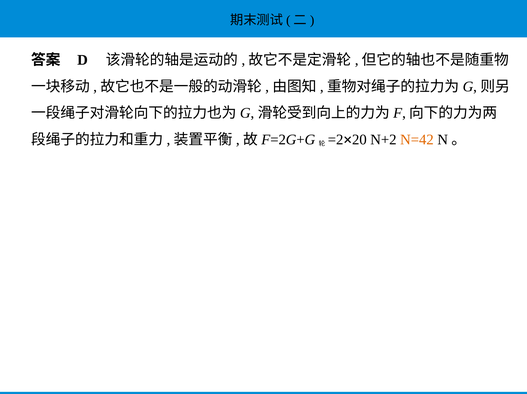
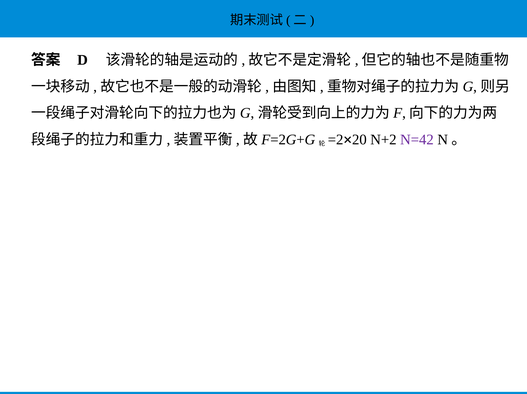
N=42 colour: orange -> purple
